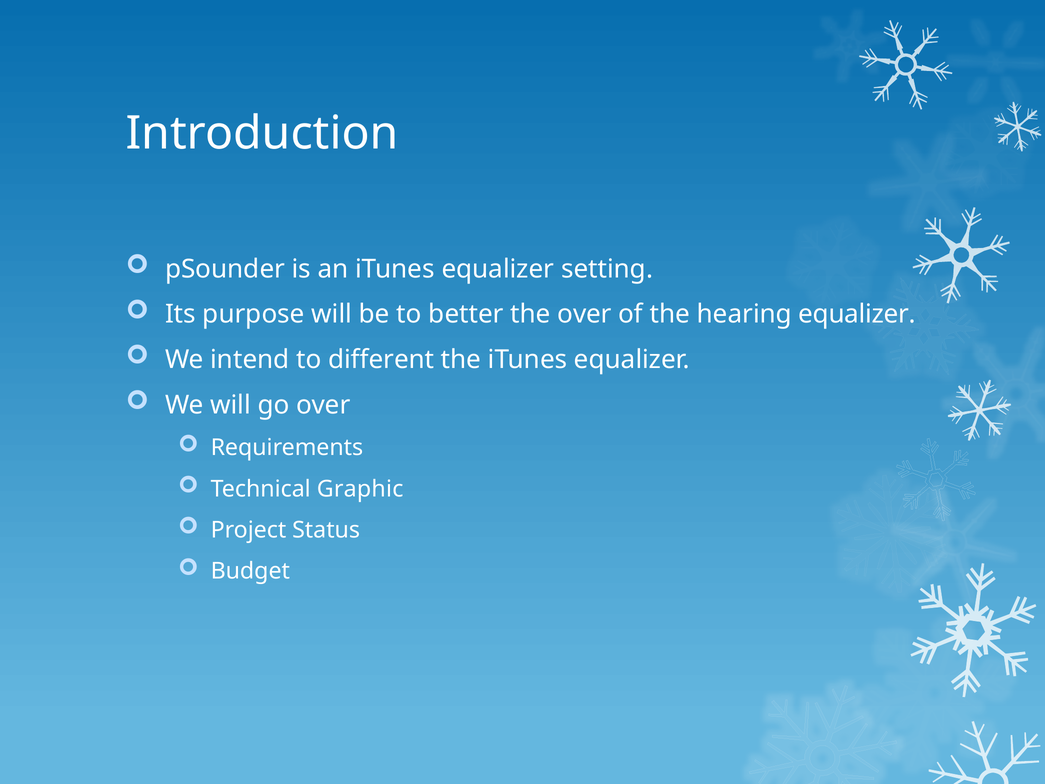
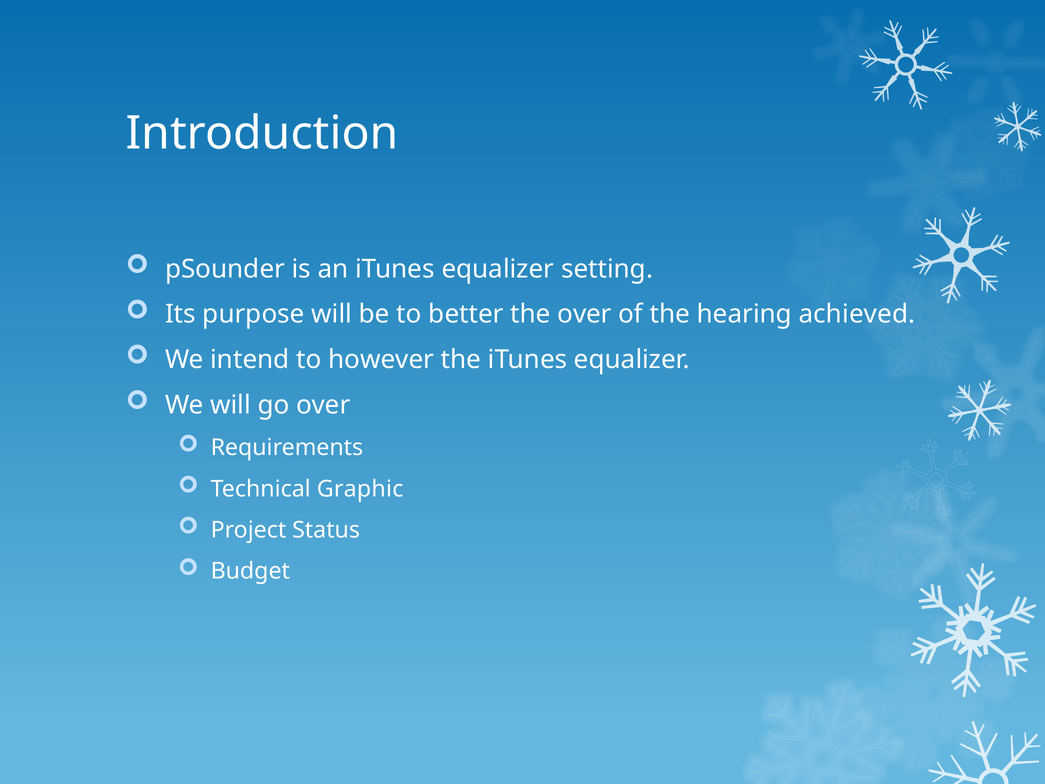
hearing equalizer: equalizer -> achieved
different: different -> however
